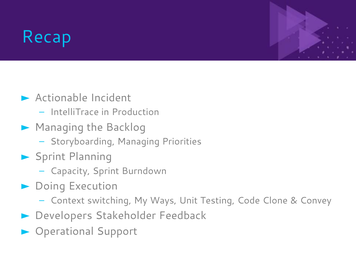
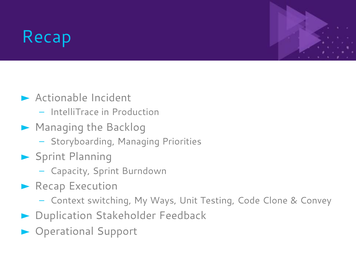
Doing at (50, 186): Doing -> Recap
Developers: Developers -> Duplication
